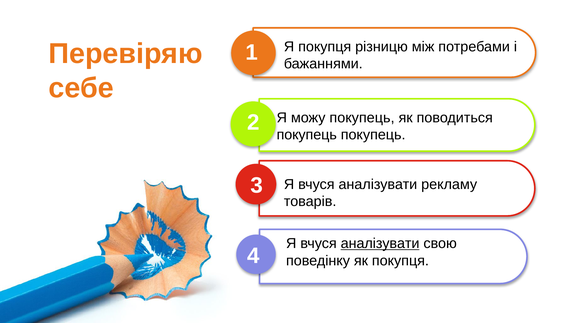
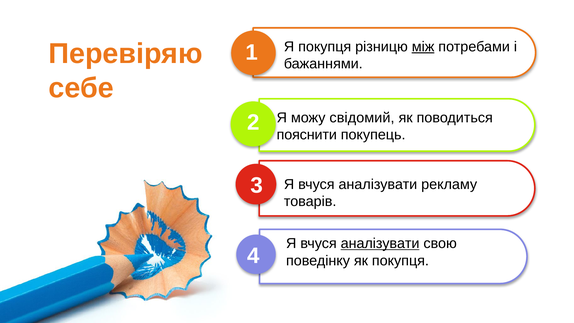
між underline: none -> present
можу покупець: покупець -> свідомий
покупець at (307, 135): покупець -> пояснити
